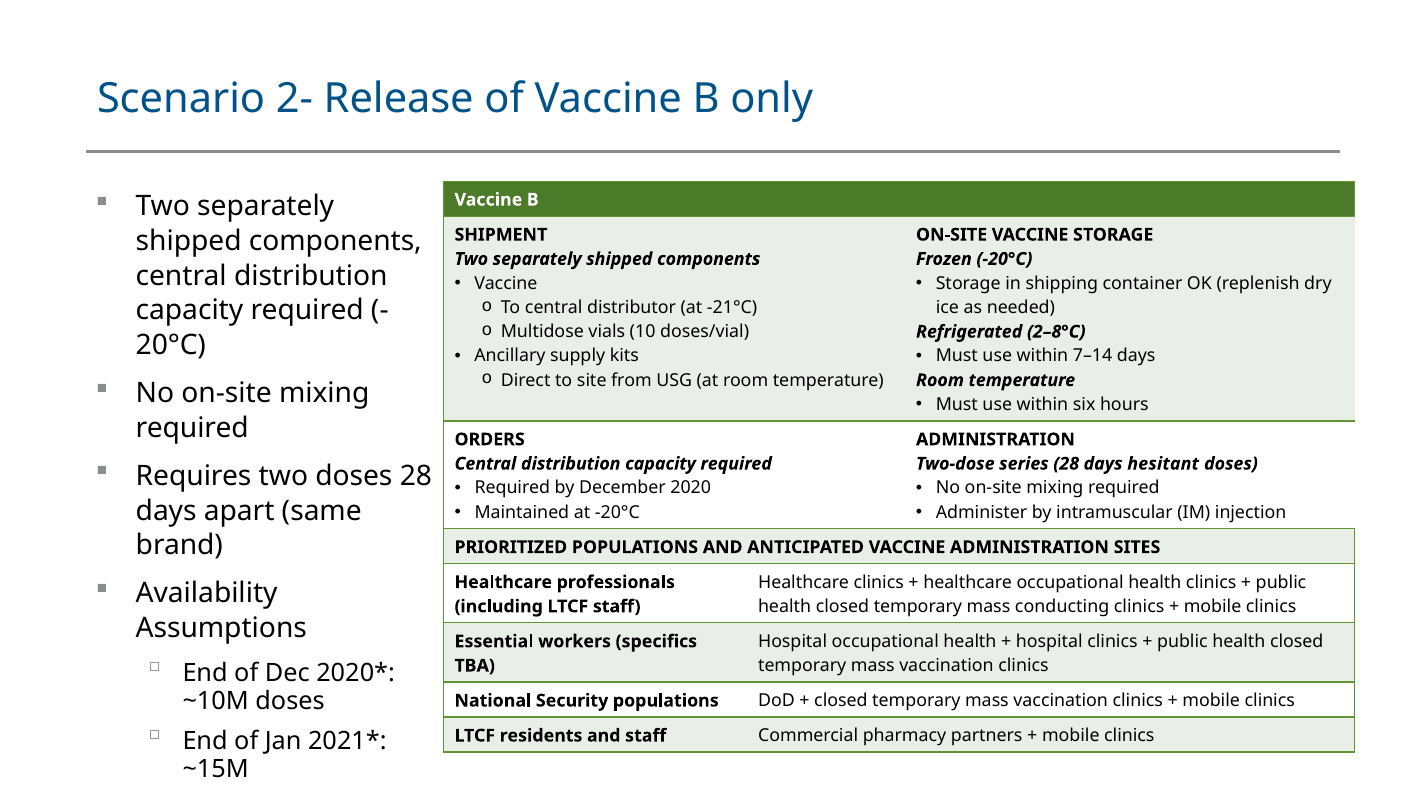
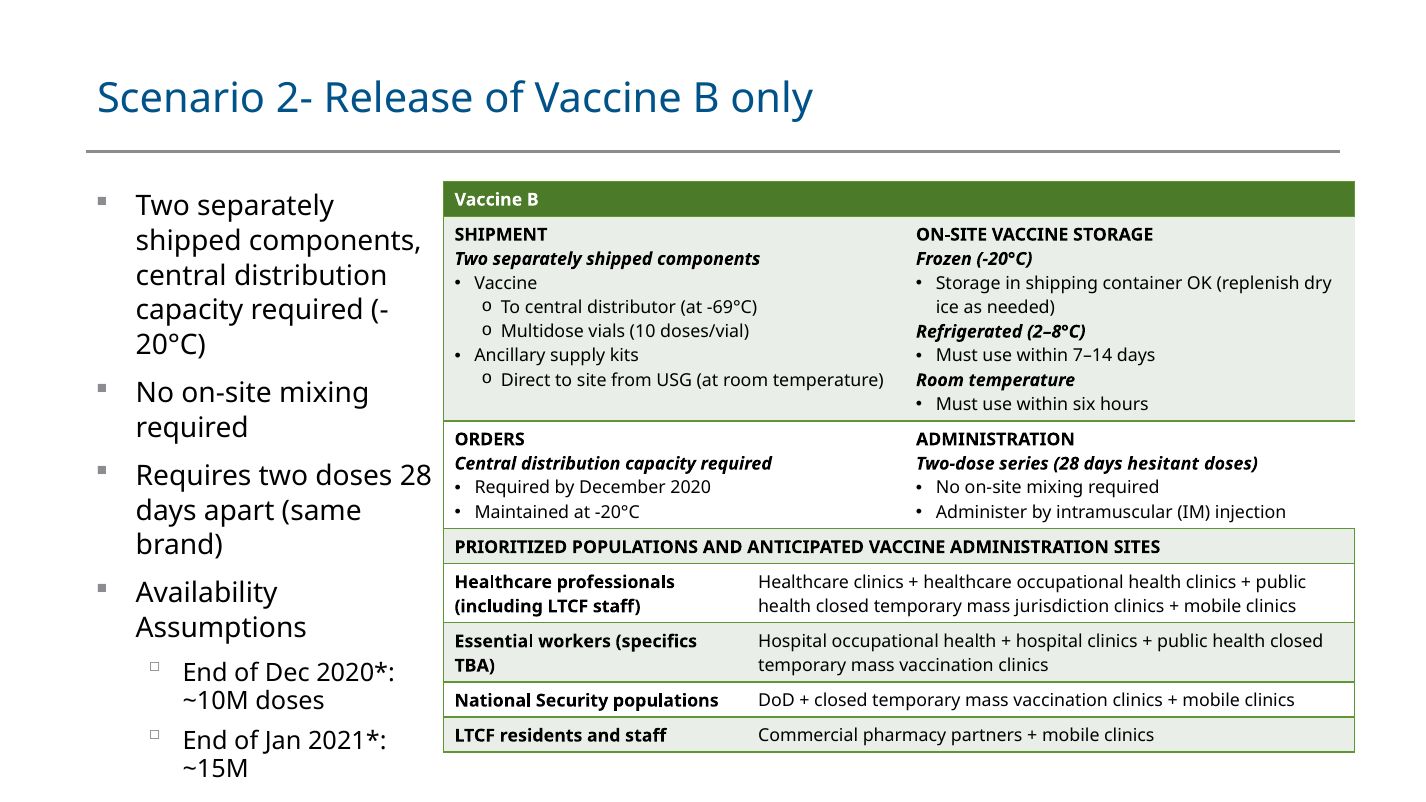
-21°C: -21°C -> -69°C
conducting: conducting -> jurisdiction
